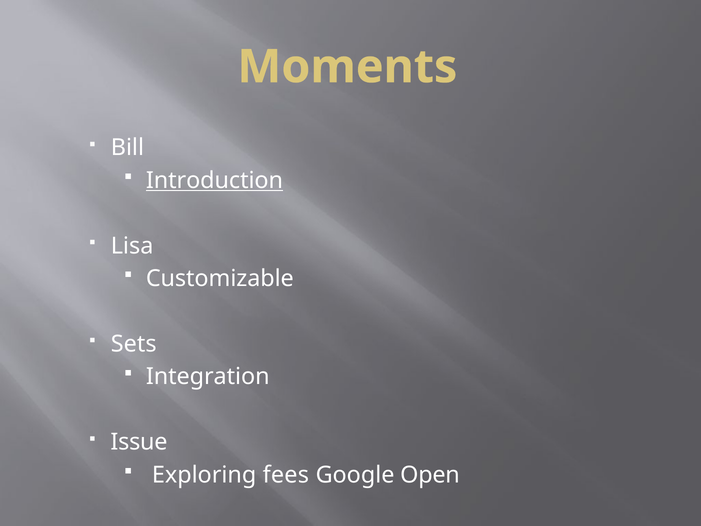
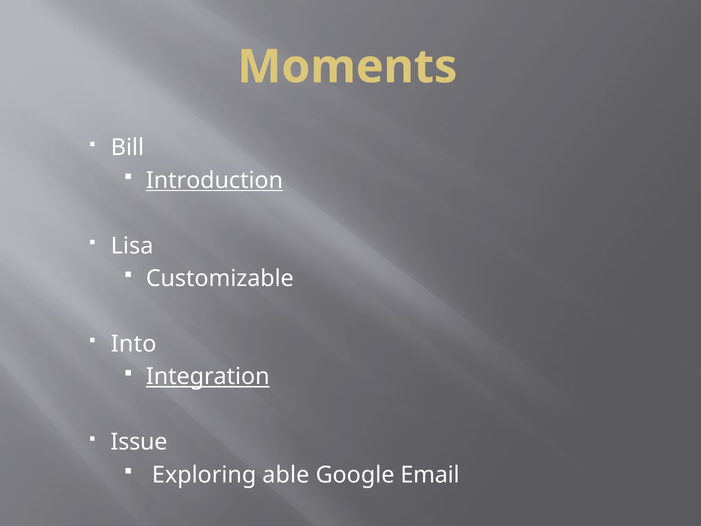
Sets: Sets -> Into
Integration underline: none -> present
fees: fees -> able
Open: Open -> Email
